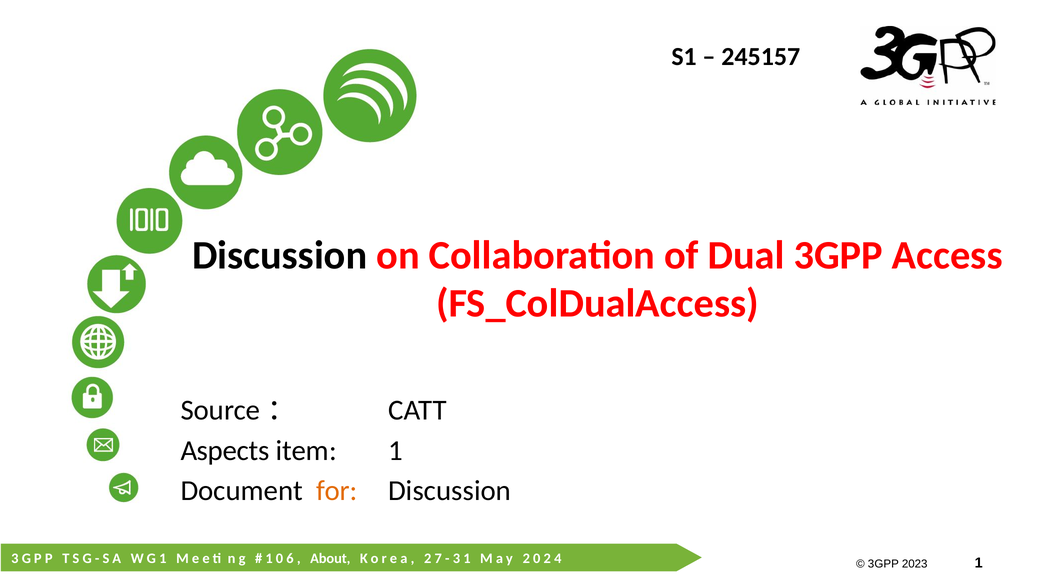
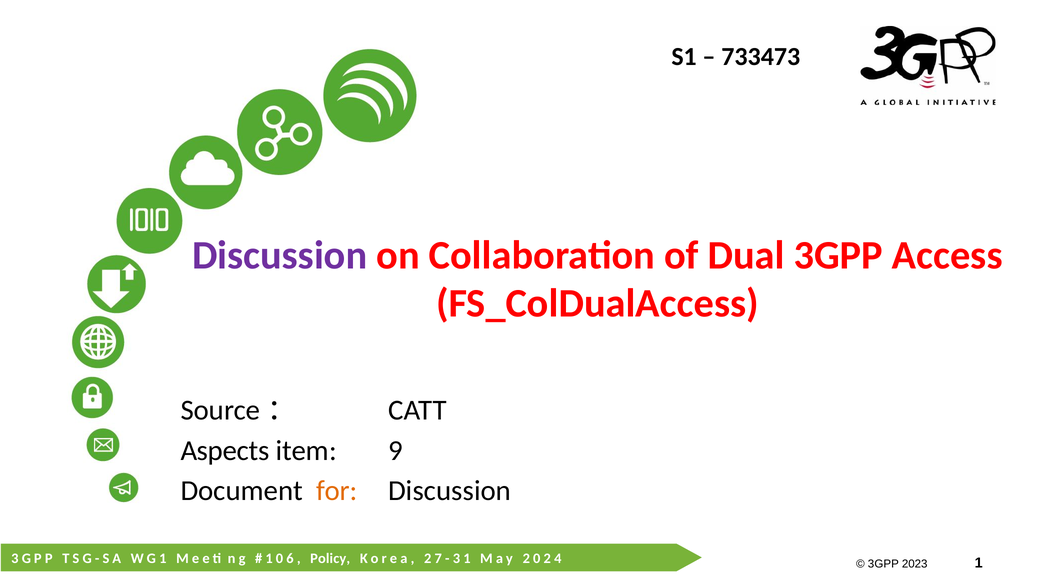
245157: 245157 -> 733473
Discussion at (280, 255) colour: black -> purple
item 1: 1 -> 9
About: About -> Policy
